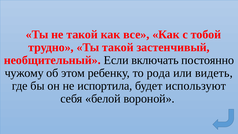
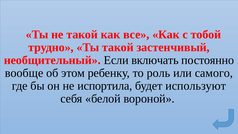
чужому: чужому -> вообще
рода: рода -> роль
видеть: видеть -> самого
